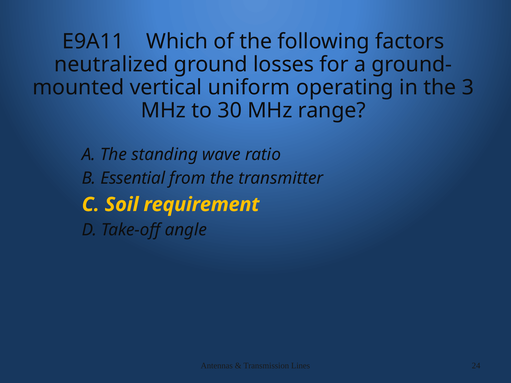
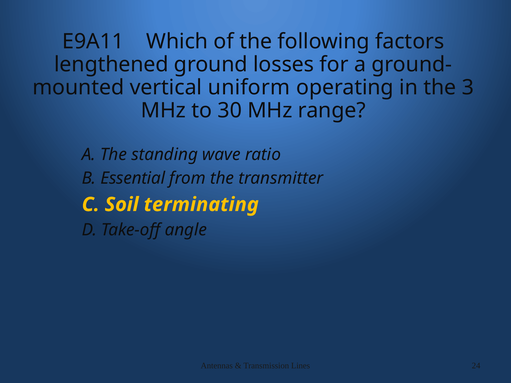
neutralized: neutralized -> lengthened
requirement: requirement -> terminating
